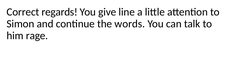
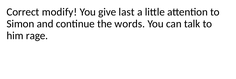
regards: regards -> modify
line: line -> last
